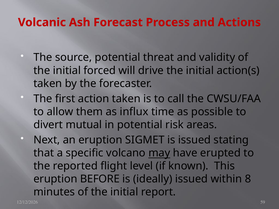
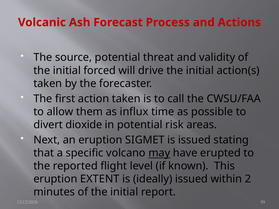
mutual: mutual -> dioxide
BEFORE: BEFORE -> EXTENT
8: 8 -> 2
